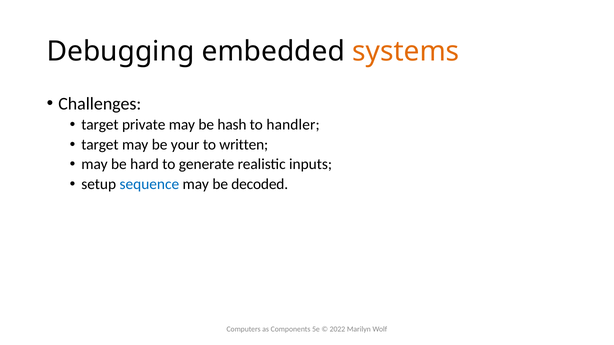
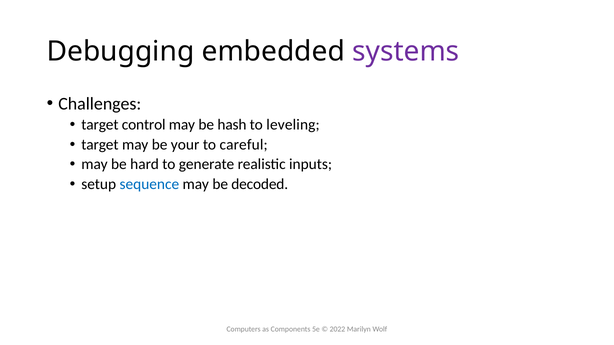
systems colour: orange -> purple
private: private -> control
handler: handler -> leveling
written: written -> careful
